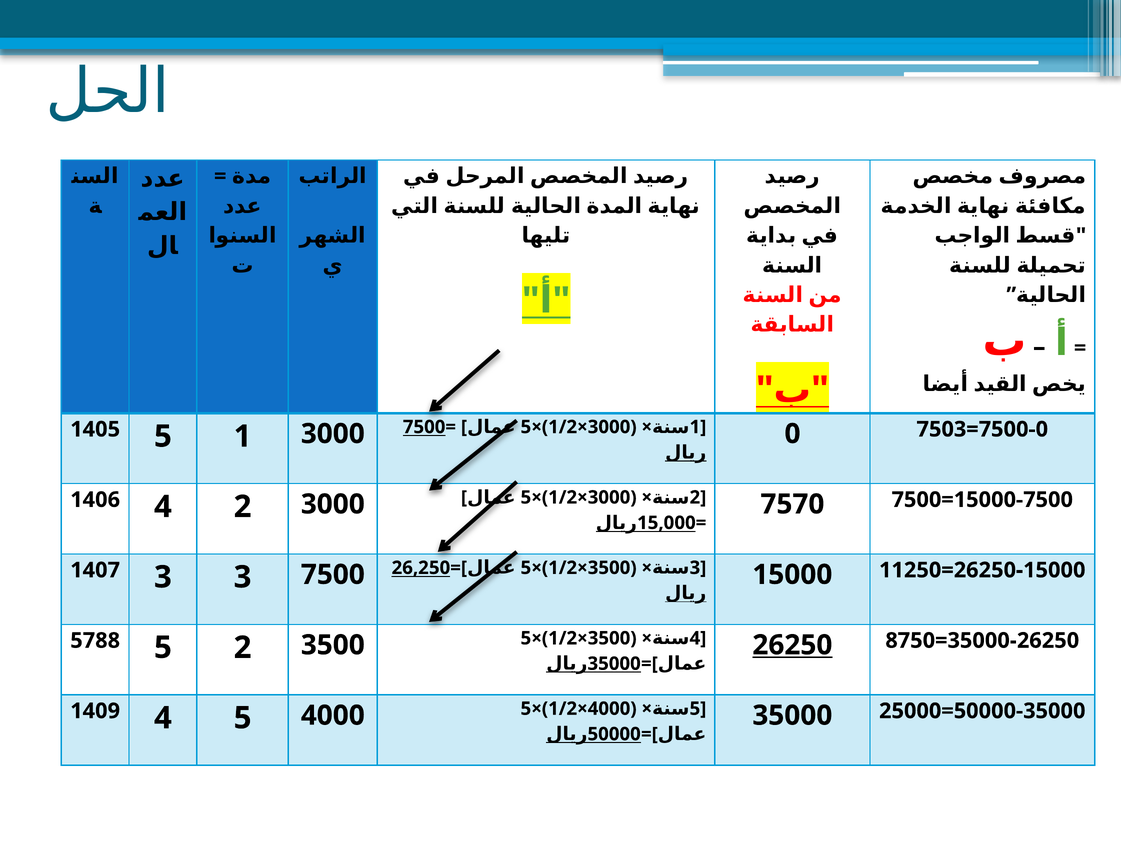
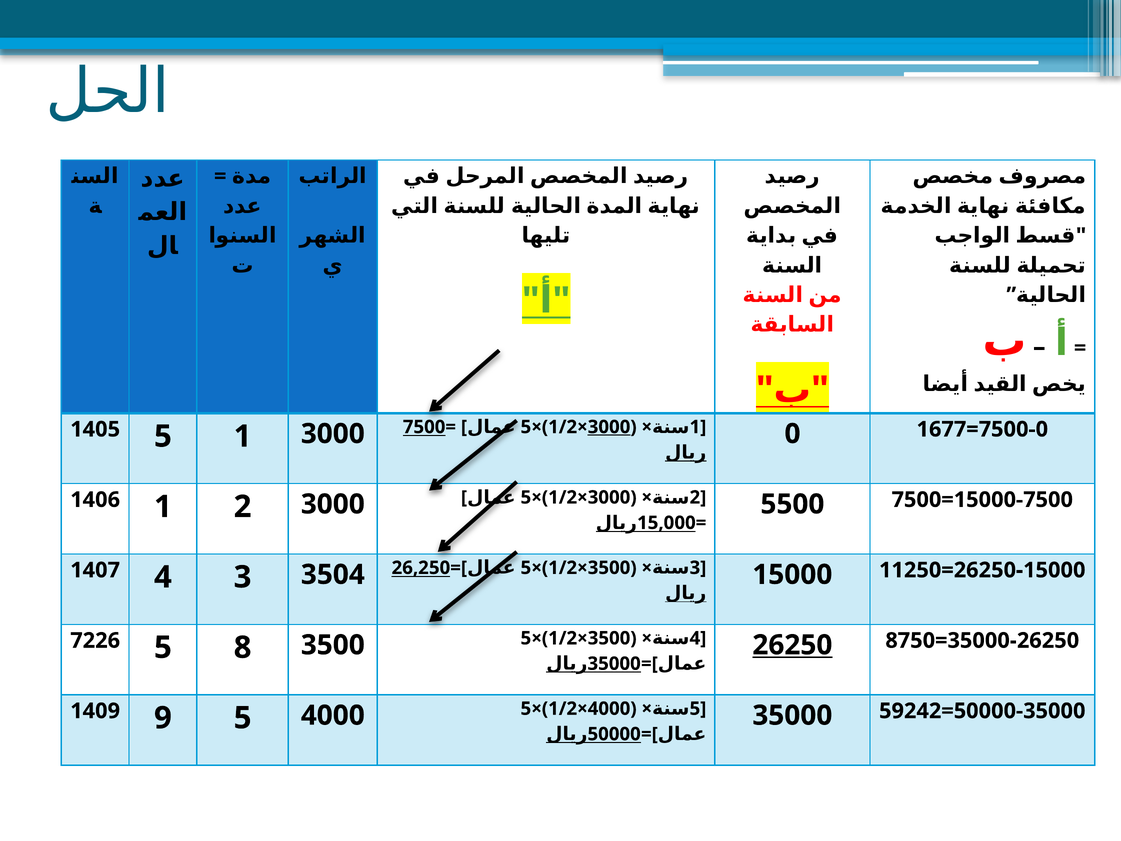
3000 at (609, 427) underline: none -> present
7503: 7503 -> 1677
1406 4: 4 -> 1
7570: 7570 -> 5500
1407 3: 3 -> 4
3 7500: 7500 -> 3504
5788: 5788 -> 7226
5 2: 2 -> 8
1409 4: 4 -> 9
25000: 25000 -> 59242
